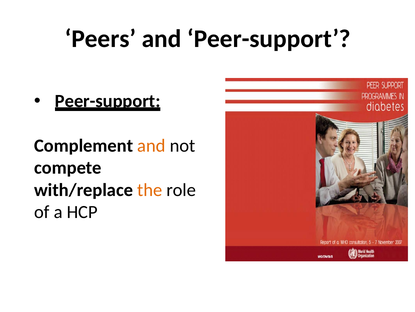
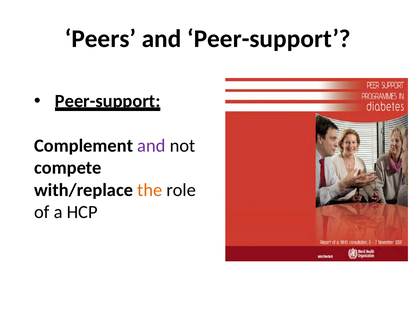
and at (151, 145) colour: orange -> purple
